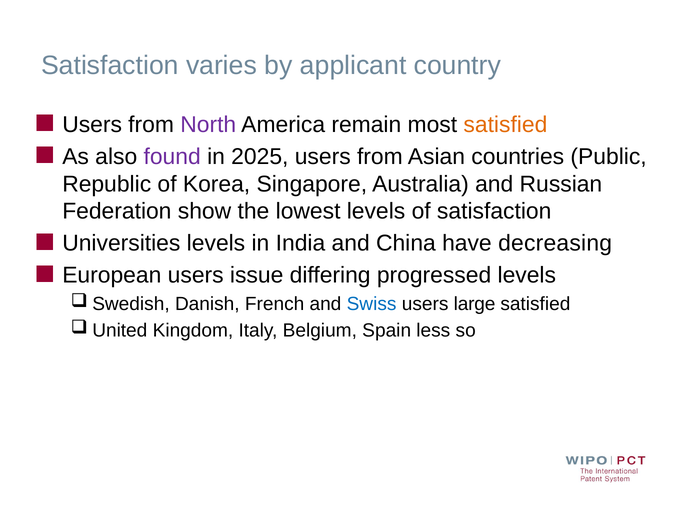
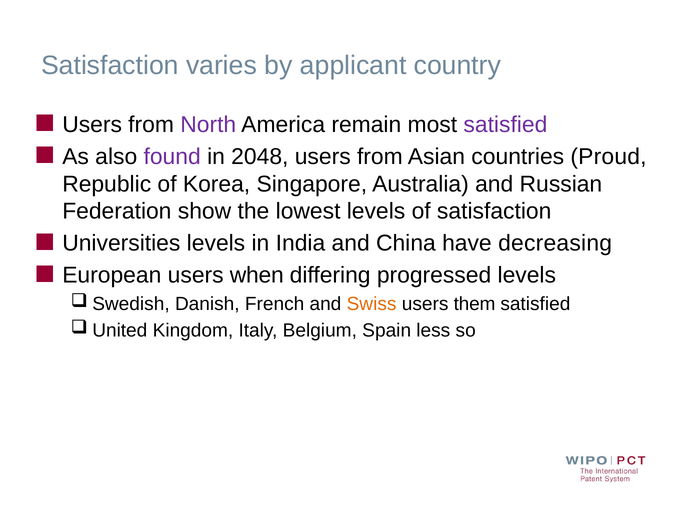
satisfied at (505, 125) colour: orange -> purple
2025: 2025 -> 2048
Public: Public -> Proud
issue: issue -> when
Swiss colour: blue -> orange
large: large -> them
